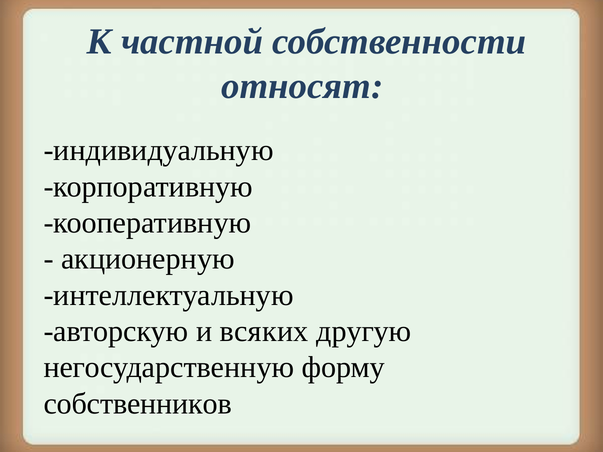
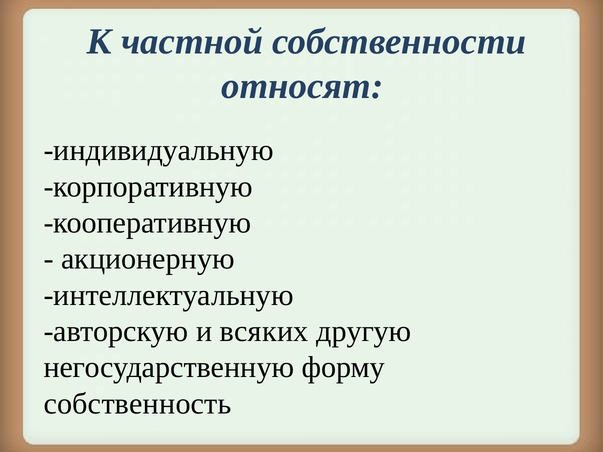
собственников: собственников -> собственность
